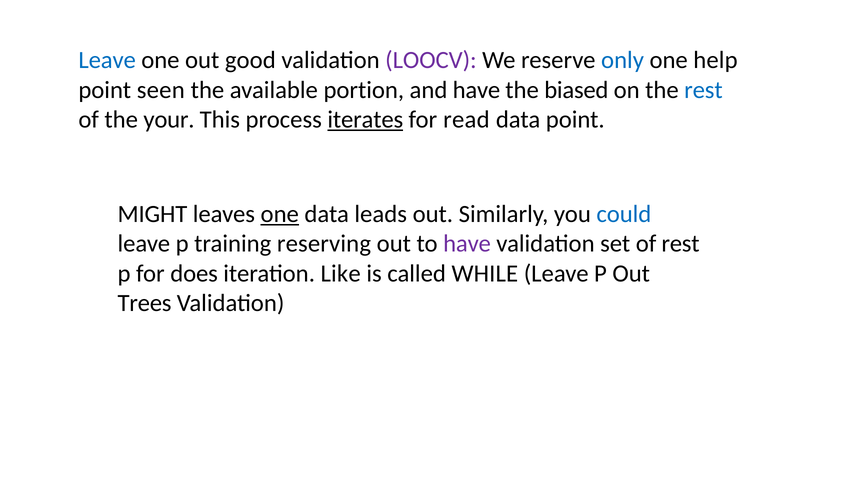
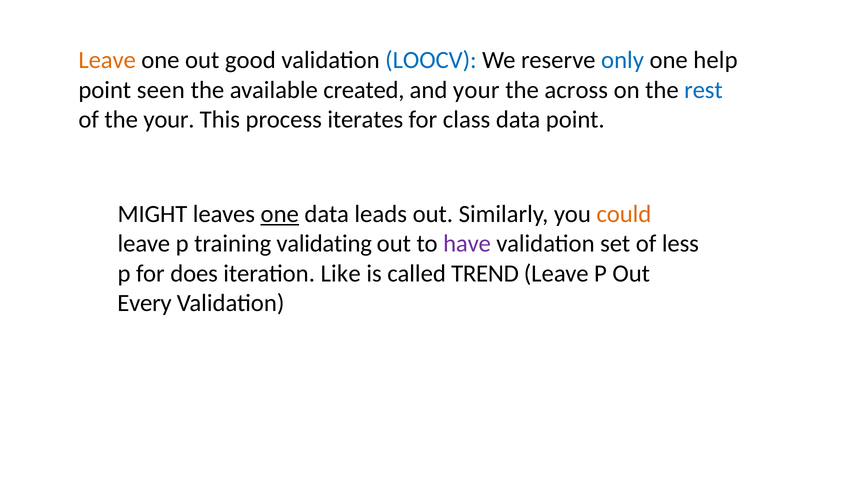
Leave at (107, 60) colour: blue -> orange
LOOCV colour: purple -> blue
portion: portion -> created
and have: have -> your
biased: biased -> across
iterates underline: present -> none
read: read -> class
could colour: blue -> orange
reserving: reserving -> validating
of rest: rest -> less
WHILE: WHILE -> TREND
Trees: Trees -> Every
